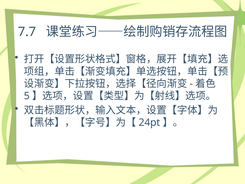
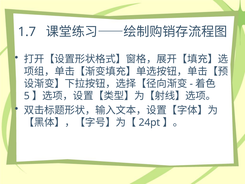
7.7: 7.7 -> 1.7
